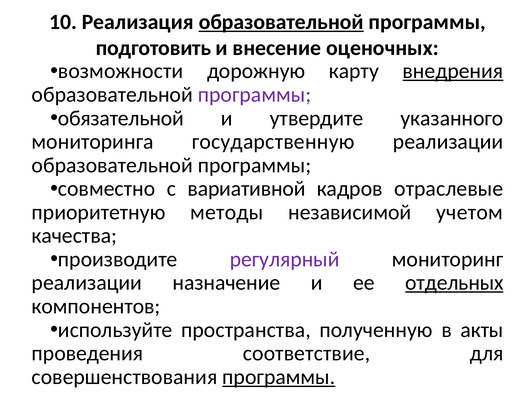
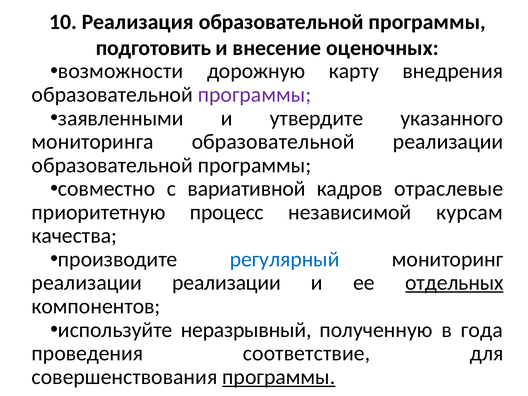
образовательной at (281, 22) underline: present -> none
внедрения underline: present -> none
обязательной: обязательной -> заявленными
мониторинга государственную: государственную -> образовательной
методы: методы -> процесс
учетом: учетом -> курсам
регулярный colour: purple -> blue
реализации назначение: назначение -> реализации
пространства: пространства -> неразрывный
акты: акты -> года
